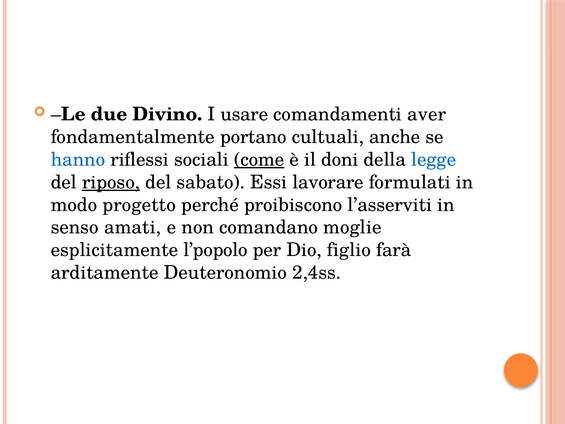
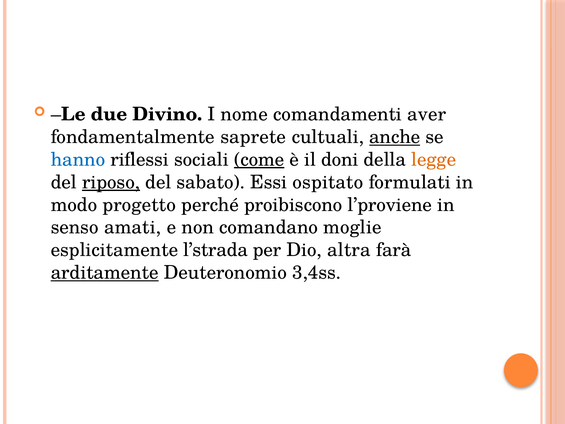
usare: usare -> nome
portano: portano -> saprete
anche underline: none -> present
legge colour: blue -> orange
lavorare: lavorare -> ospitato
l’asserviti: l’asserviti -> l’proviene
l’popolo: l’popolo -> l’strada
figlio: figlio -> altra
arditamente underline: none -> present
2,4ss: 2,4ss -> 3,4ss
